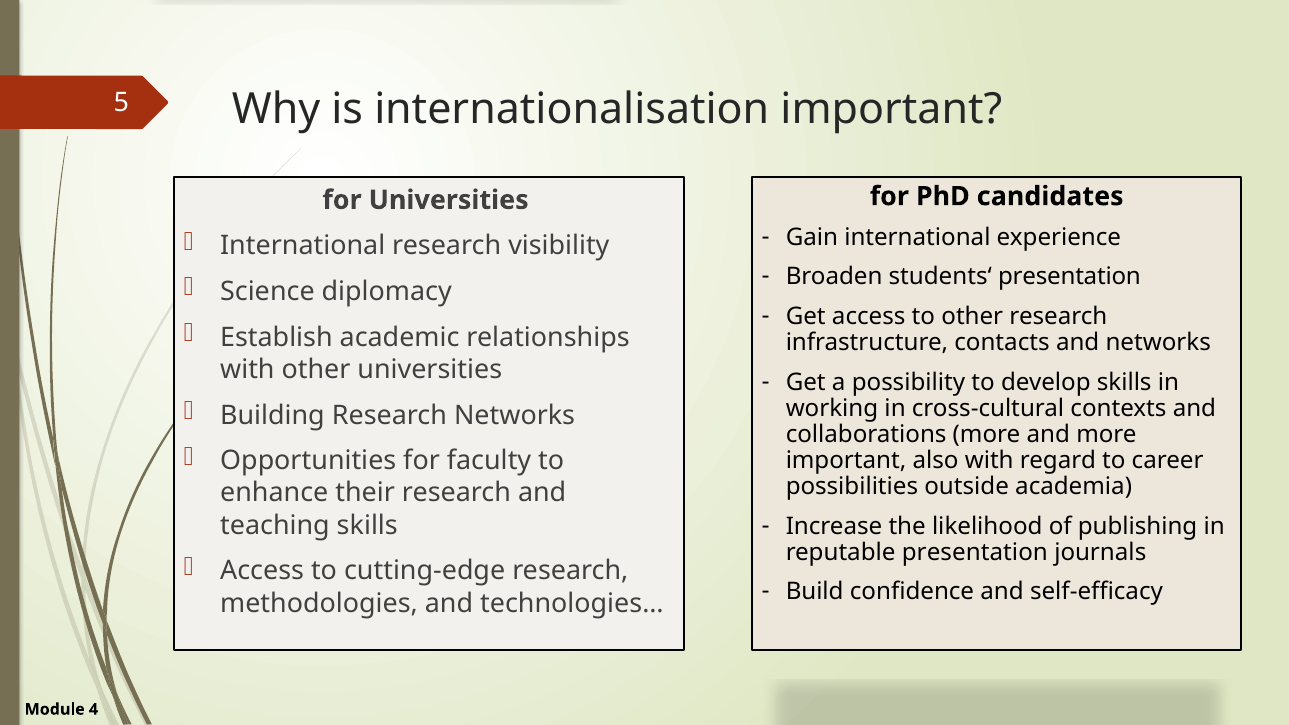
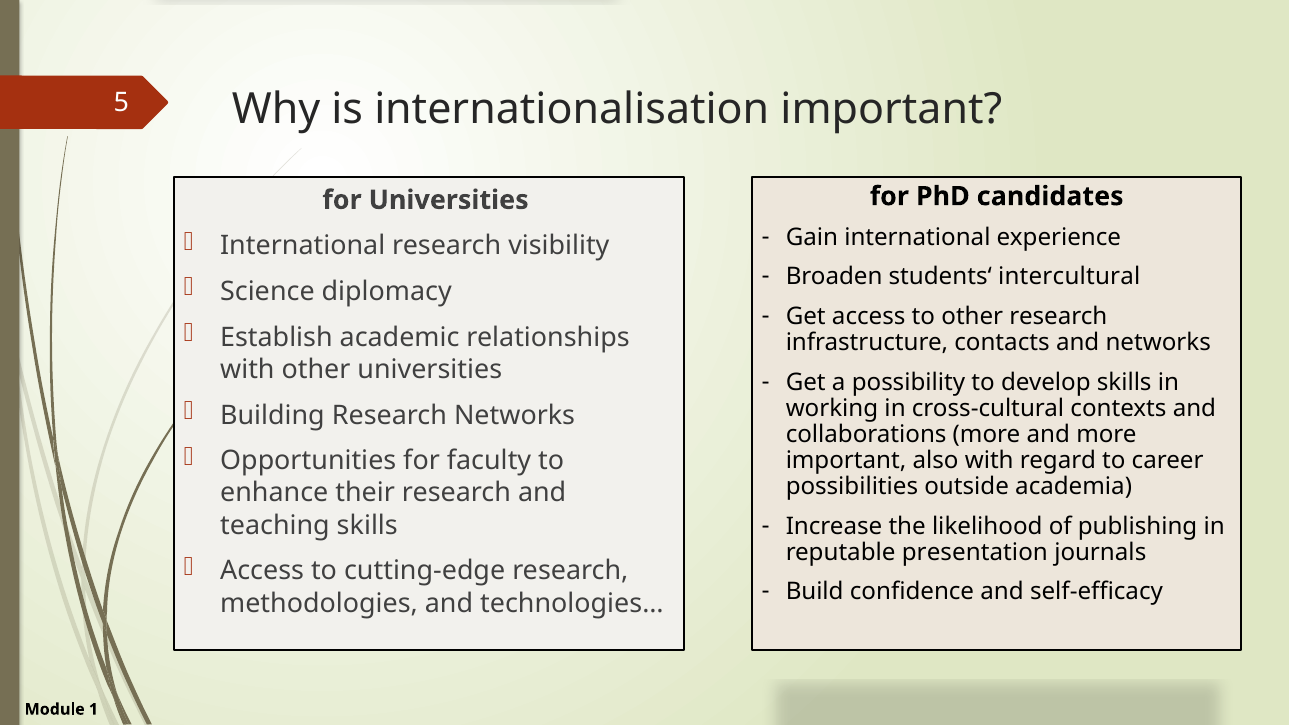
students‘ presentation: presentation -> intercultural
4: 4 -> 1
